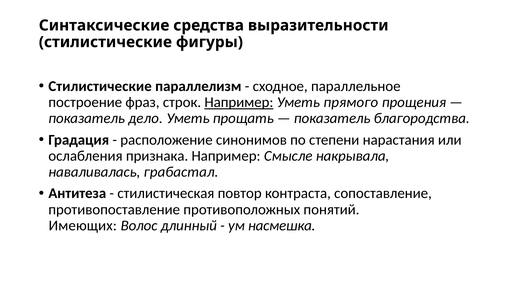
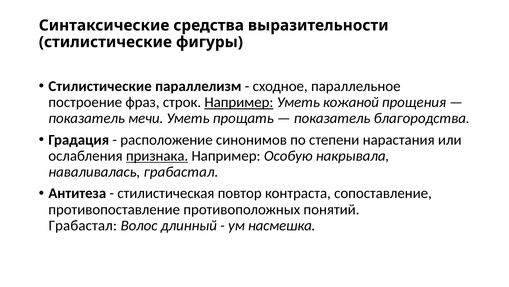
прямого: прямого -> кожаной
дело: дело -> мечи
признака underline: none -> present
Смысле: Смысле -> Особую
Имеющих at (83, 225): Имеющих -> Грабастал
